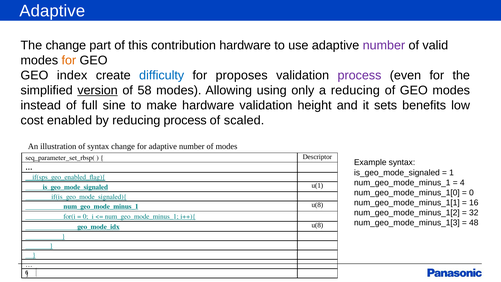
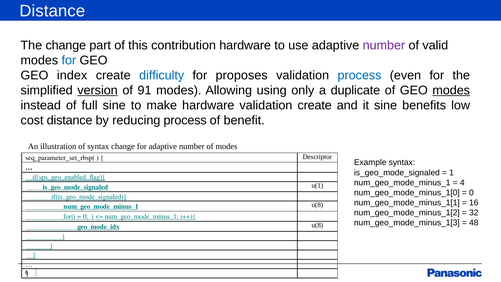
Adaptive at (52, 11): Adaptive -> Distance
for at (69, 60) colour: orange -> blue
process at (359, 75) colour: purple -> blue
58: 58 -> 91
a reducing: reducing -> duplicate
modes at (451, 90) underline: none -> present
validation height: height -> create
it sets: sets -> sine
cost enabled: enabled -> distance
scaled: scaled -> benefit
